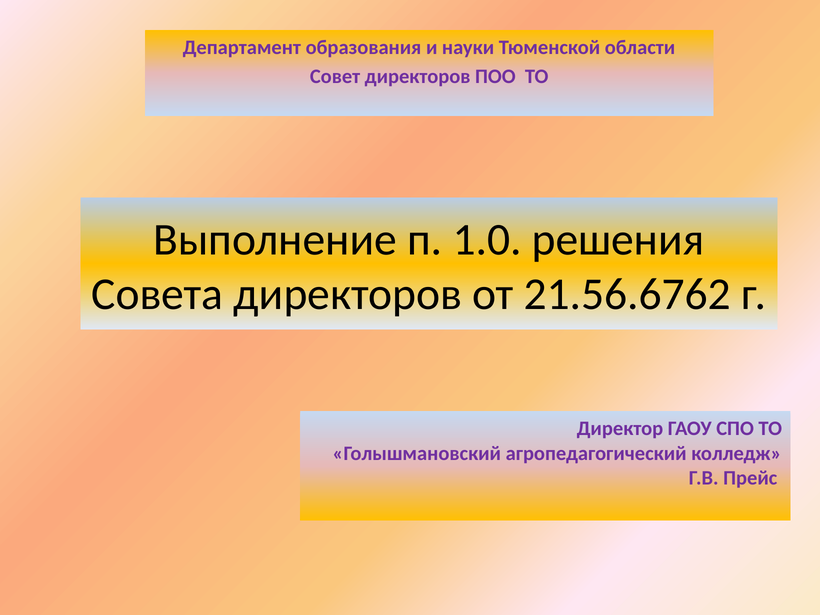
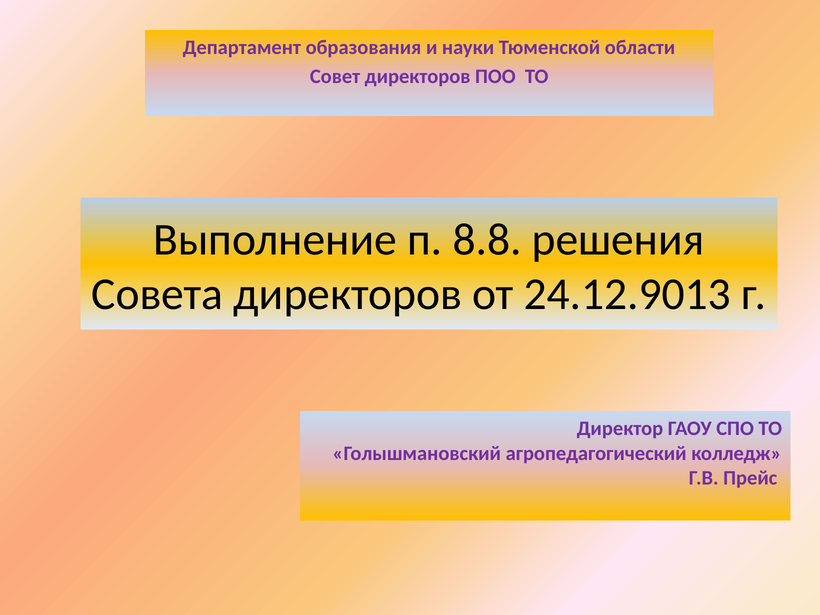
1.0: 1.0 -> 8.8
21.56.6762: 21.56.6762 -> 24.12.9013
